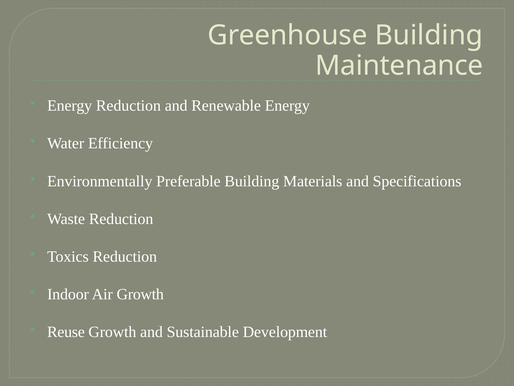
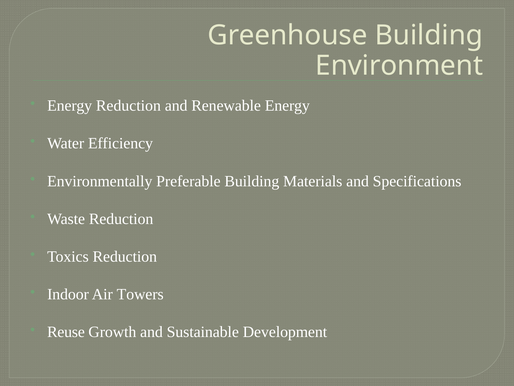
Maintenance: Maintenance -> Environment
Air Growth: Growth -> Towers
